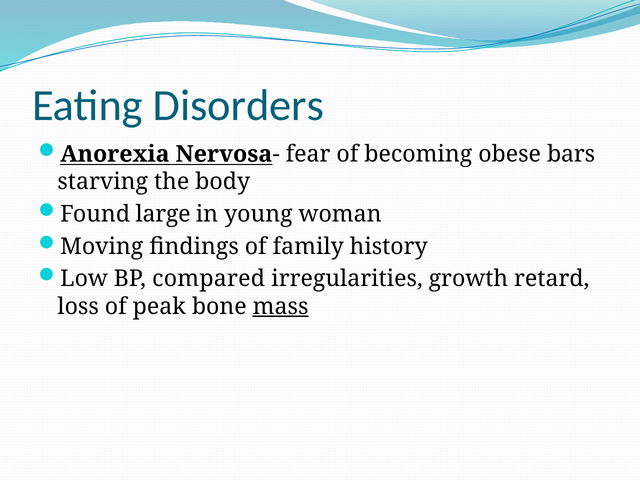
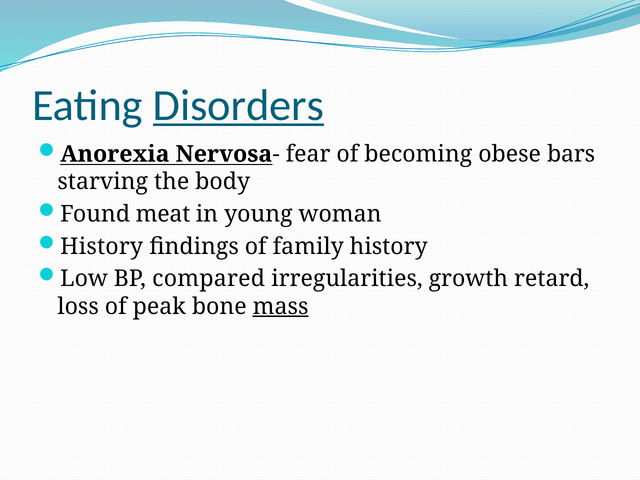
Disorders underline: none -> present
large: large -> meat
Moving at (102, 246): Moving -> History
